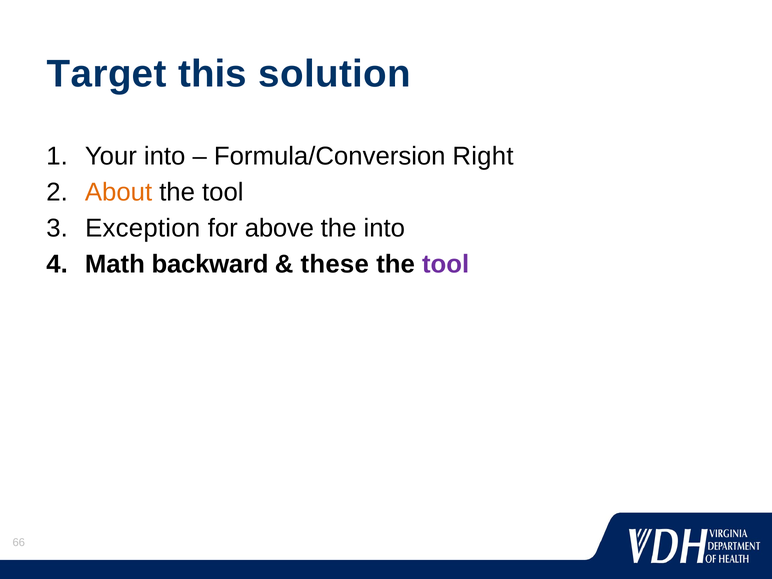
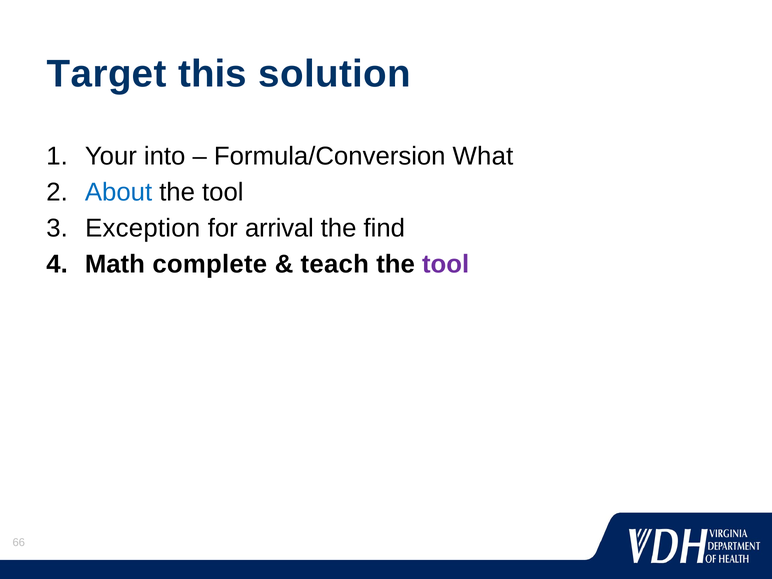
Right: Right -> What
About colour: orange -> blue
above: above -> arrival
the into: into -> find
backward: backward -> complete
these: these -> teach
